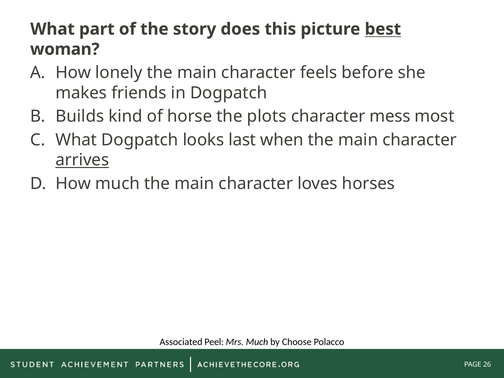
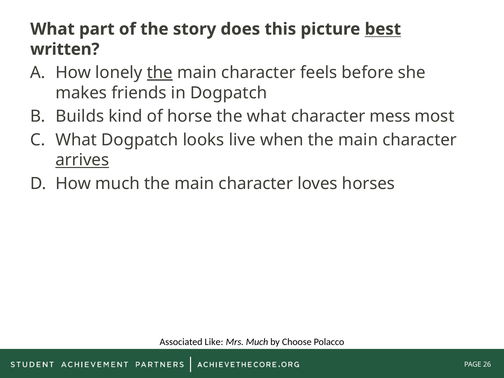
woman: woman -> written
the at (160, 73) underline: none -> present
the plots: plots -> what
last: last -> live
Peel: Peel -> Like
